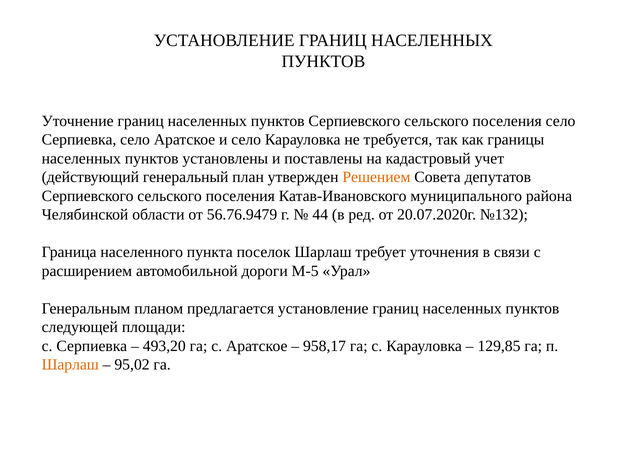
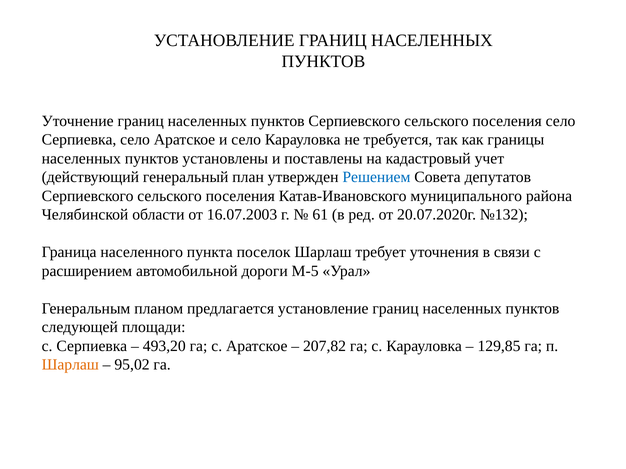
Решением colour: orange -> blue
56.76.9479: 56.76.9479 -> 16.07.2003
44: 44 -> 61
958,17: 958,17 -> 207,82
